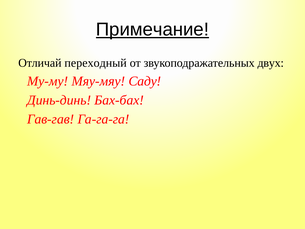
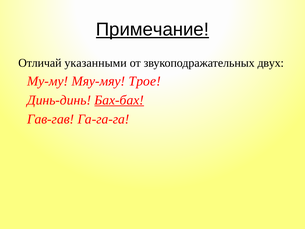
переходный: переходный -> указанными
Саду: Саду -> Трое
Бах-бах underline: none -> present
